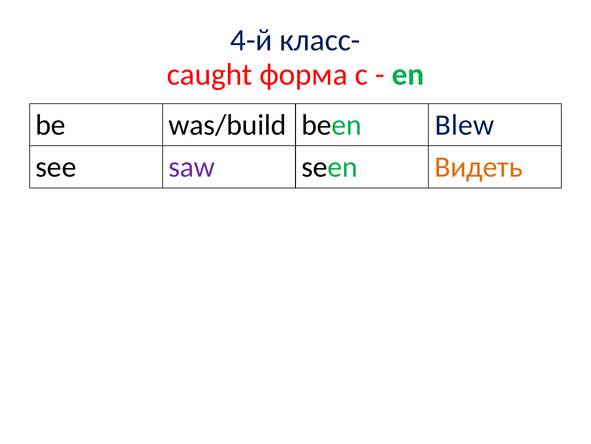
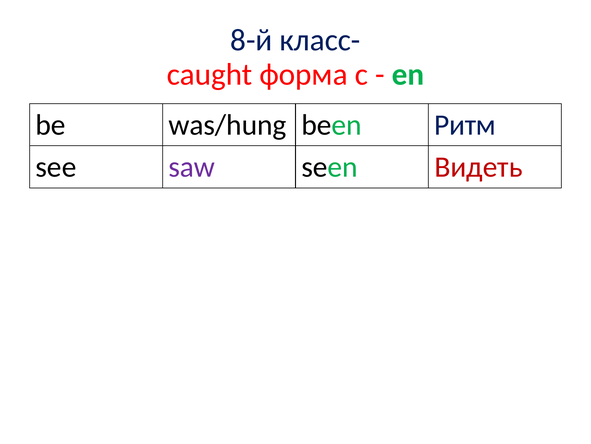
4-й: 4-й -> 8-й
was/build: was/build -> was/hung
Blew: Blew -> Ритм
Видеть colour: orange -> red
